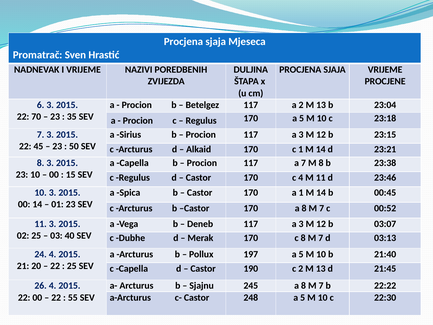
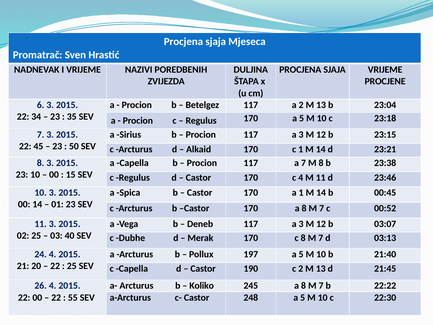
70: 70 -> 34
Sjajnu: Sjajnu -> Koliko
